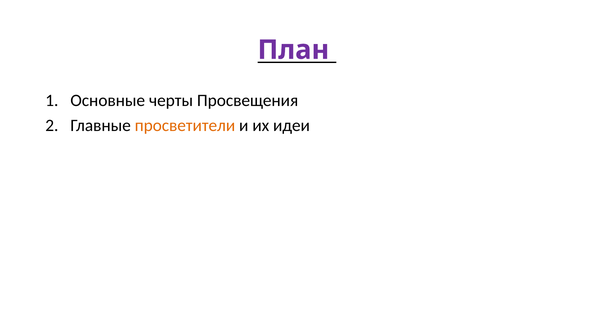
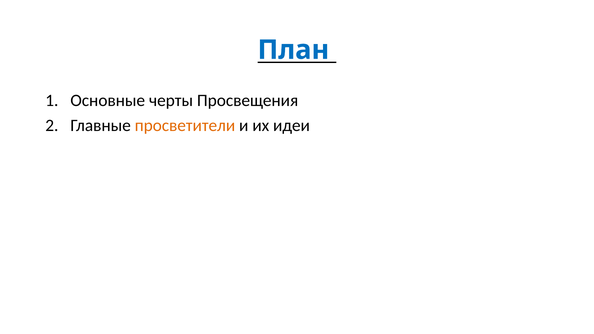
План colour: purple -> blue
